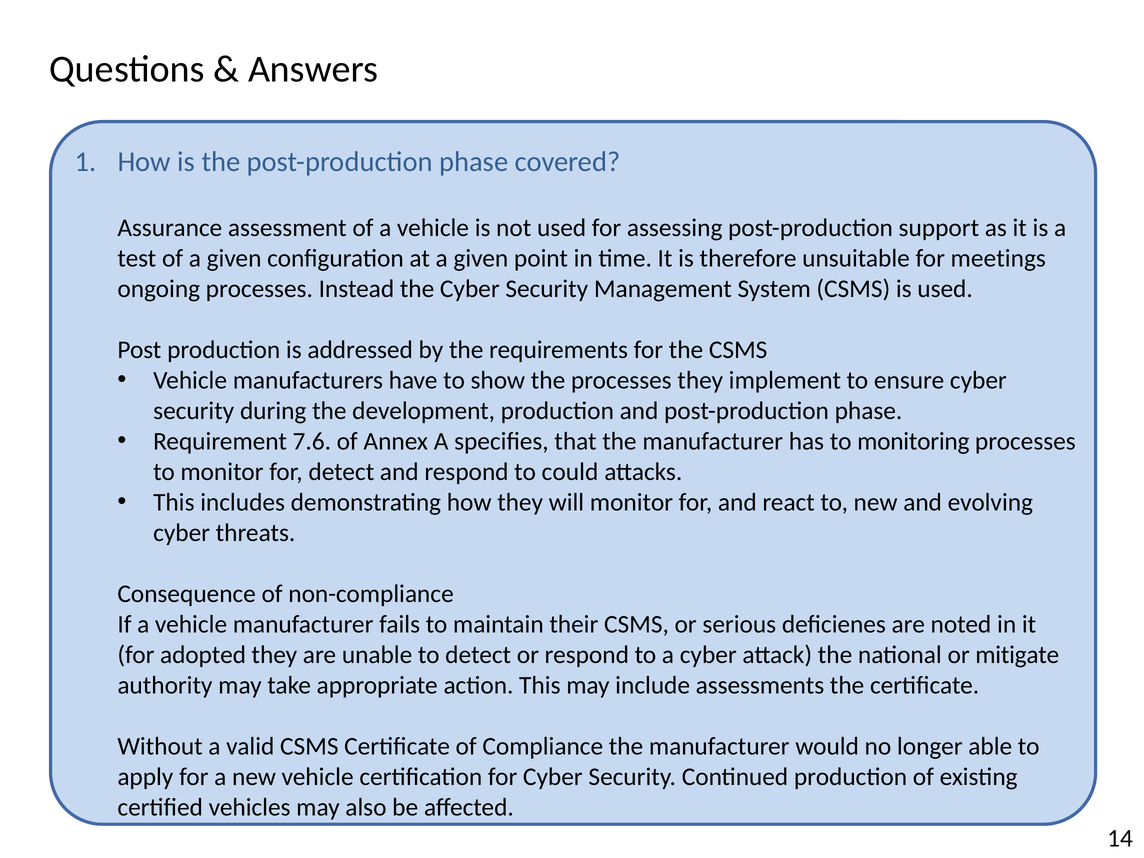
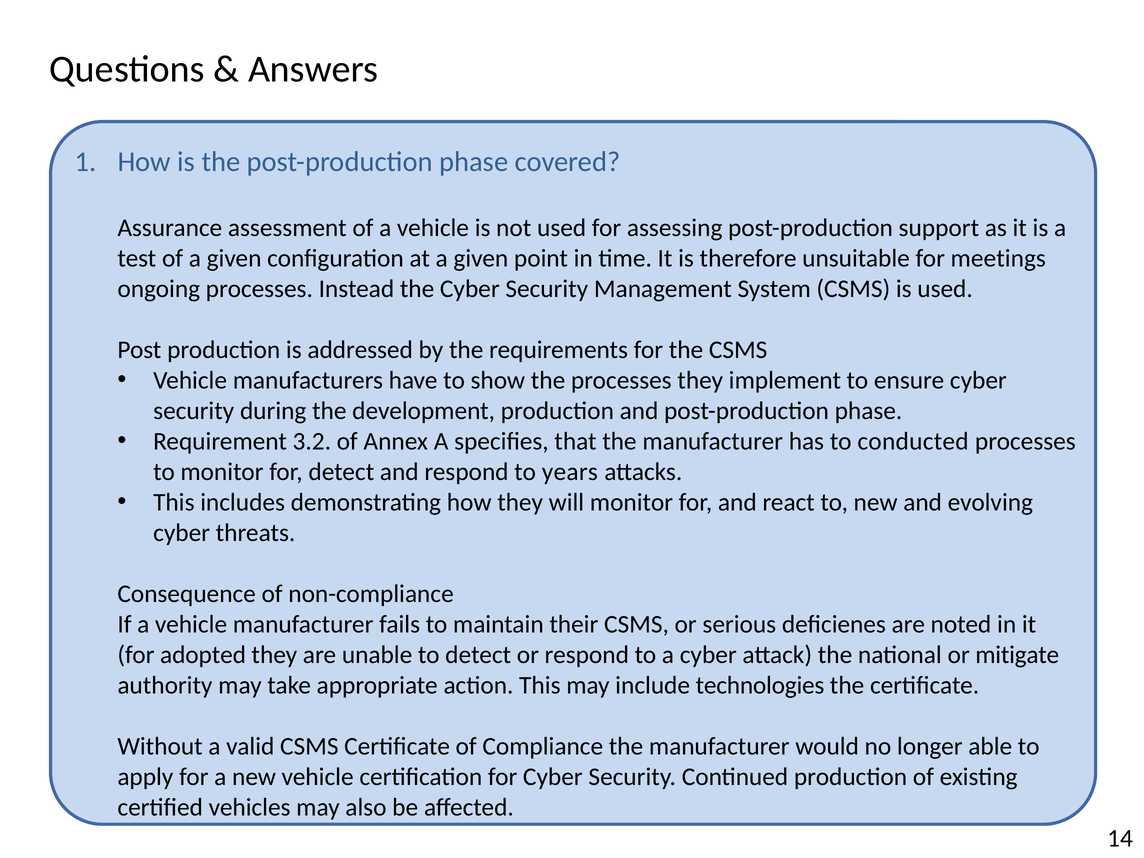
7.6: 7.6 -> 3.2
monitoring: monitoring -> conducted
could: could -> years
assessments: assessments -> technologies
